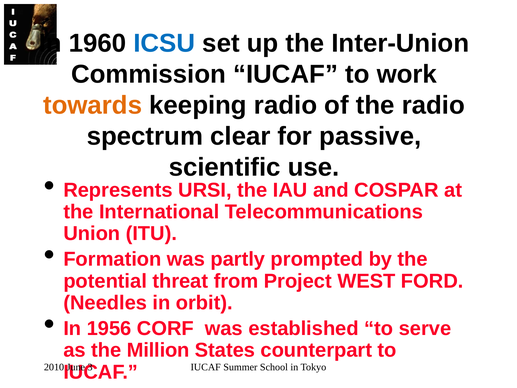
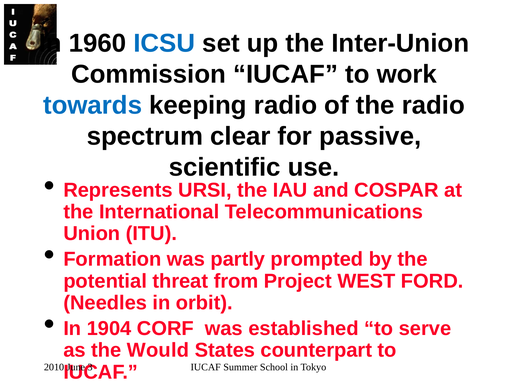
towards colour: orange -> blue
1956: 1956 -> 1904
Million: Million -> Would
